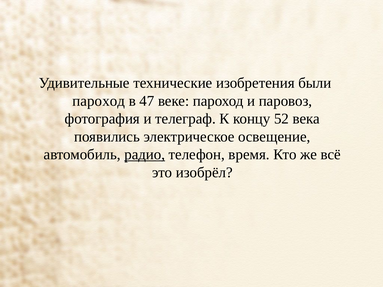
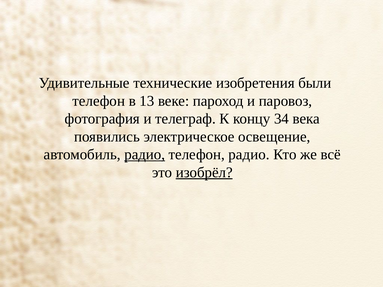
пароход at (99, 101): пароход -> телефон
47: 47 -> 13
52: 52 -> 34
телефон время: время -> радио
изобрёл underline: none -> present
